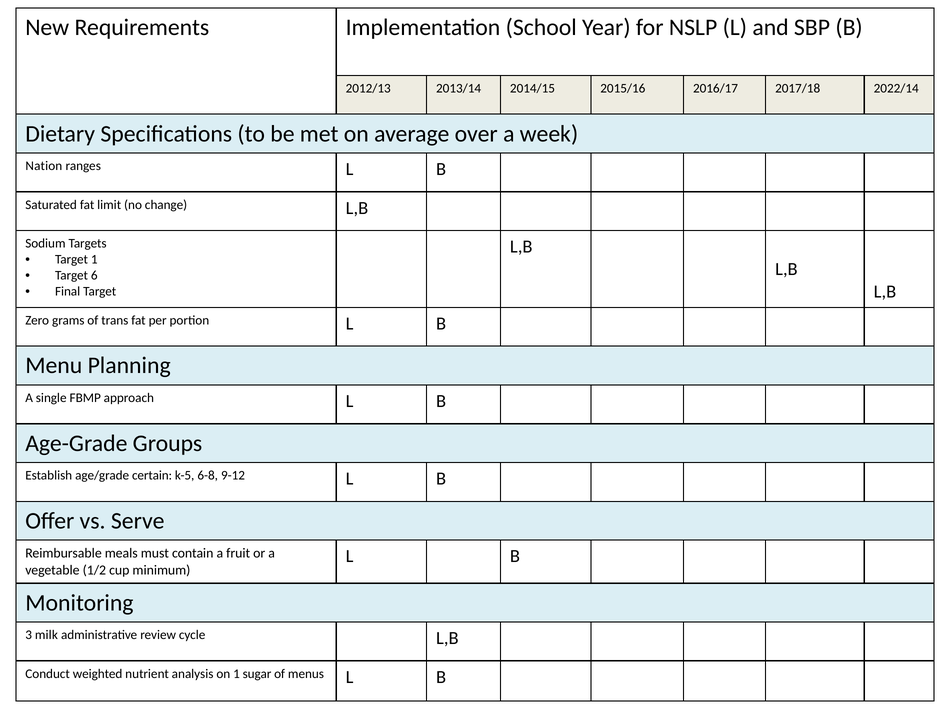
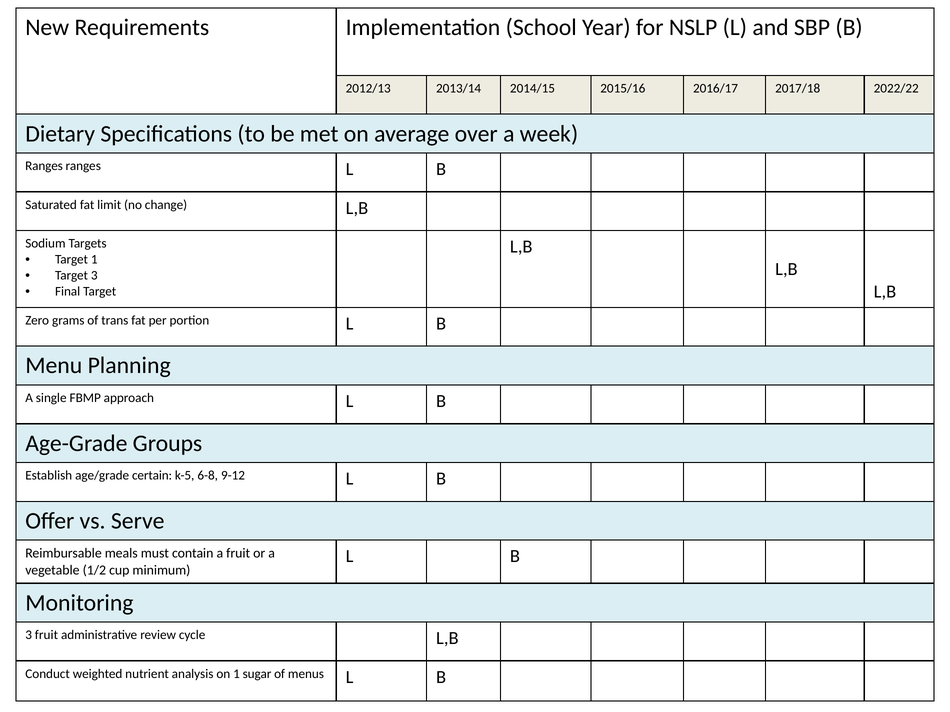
2022/14: 2022/14 -> 2022/22
Nation at (44, 166): Nation -> Ranges
Target 6: 6 -> 3
3 milk: milk -> fruit
